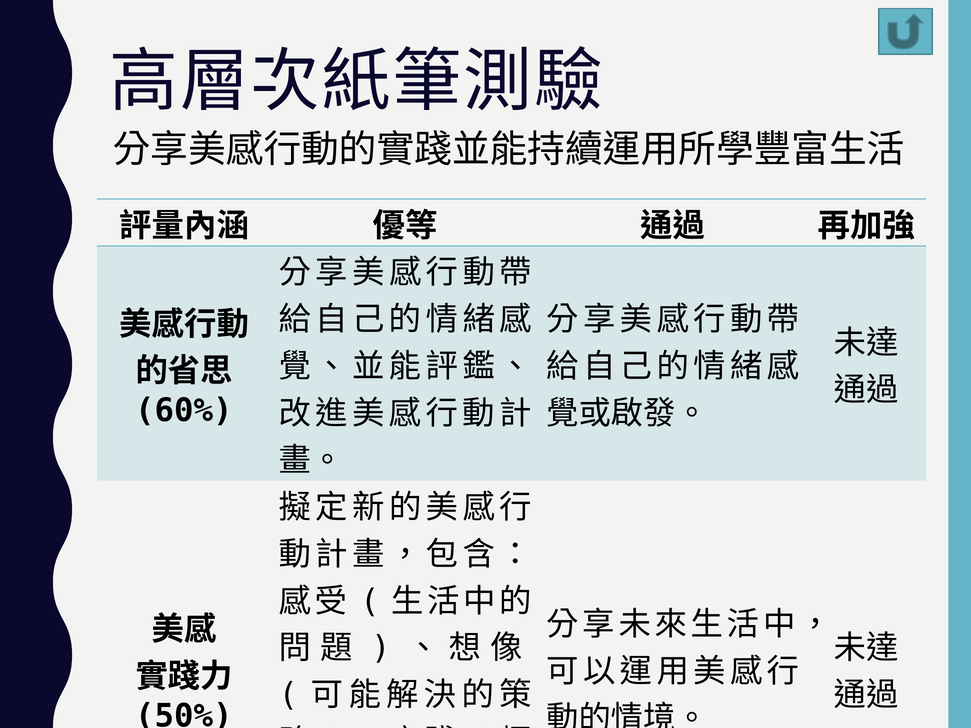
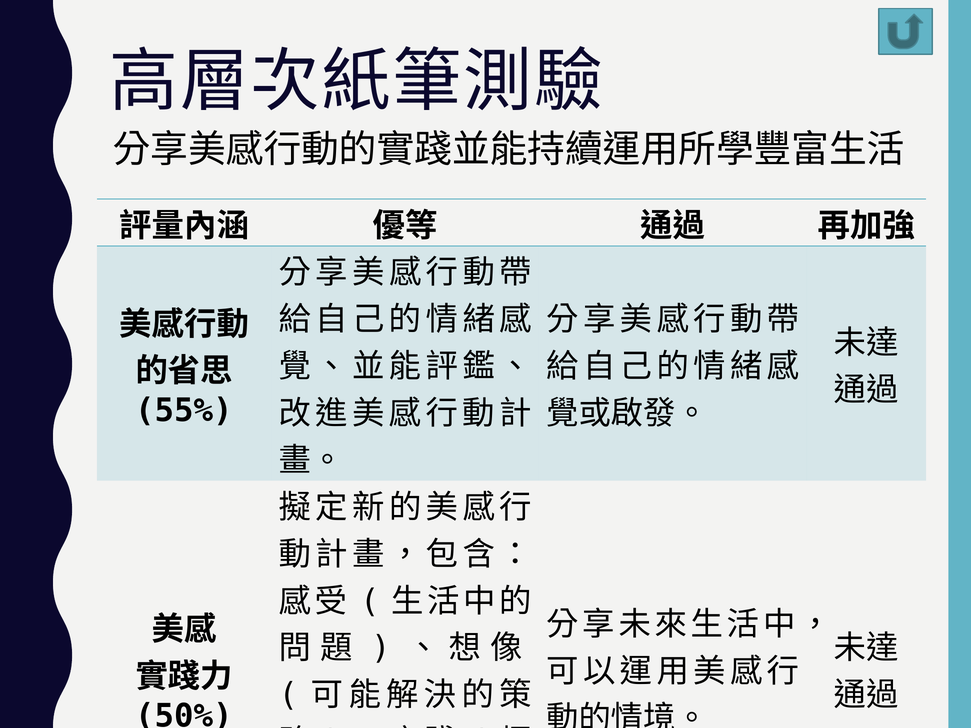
60%: 60% -> 55%
